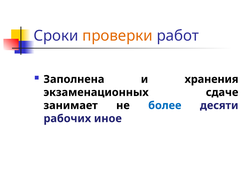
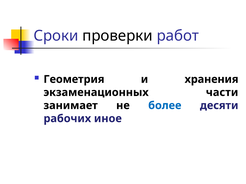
проверки colour: orange -> black
Заполнена: Заполнена -> Геометрия
сдаче: сдаче -> части
